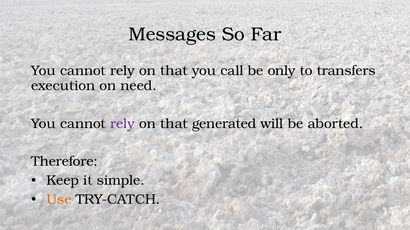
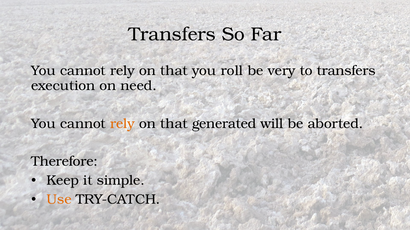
Messages at (172, 34): Messages -> Transfers
call: call -> roll
only: only -> very
rely at (122, 124) colour: purple -> orange
